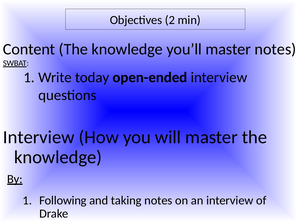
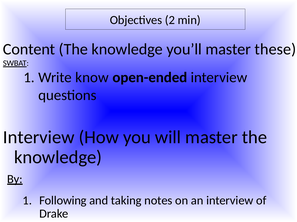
master notes: notes -> these
today: today -> know
